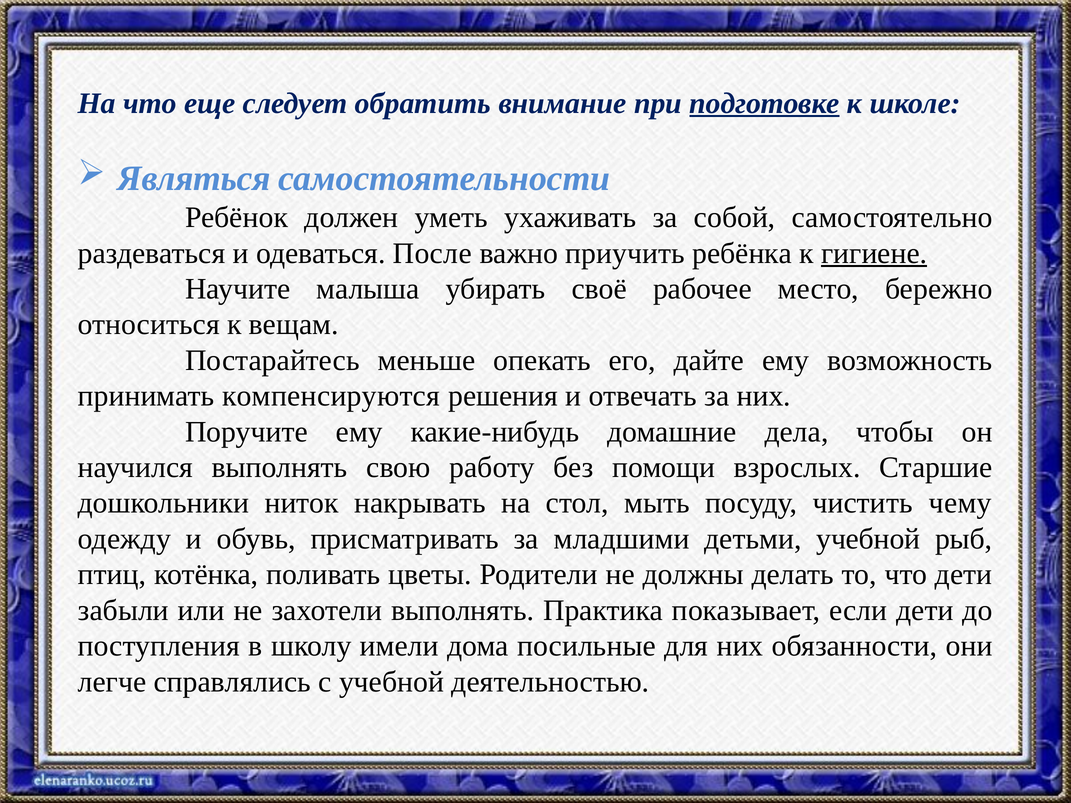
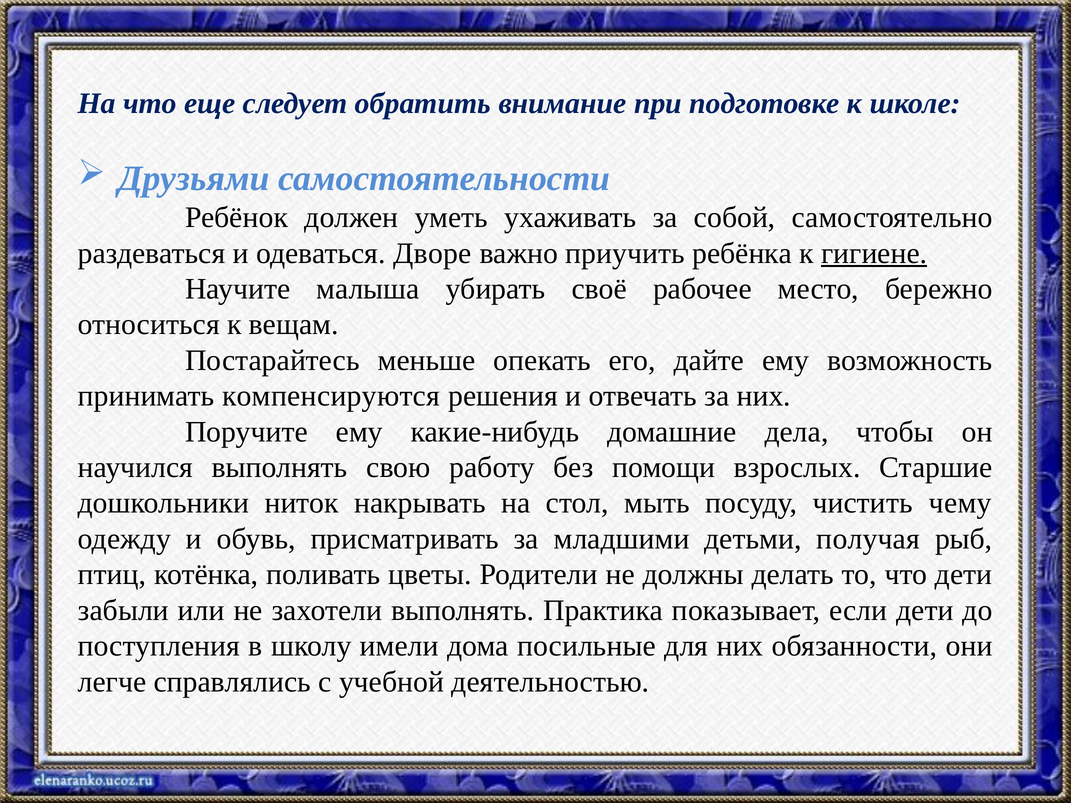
подготовке underline: present -> none
Являться: Являться -> Друзьями
После: После -> Дворе
детьми учебной: учебной -> получая
